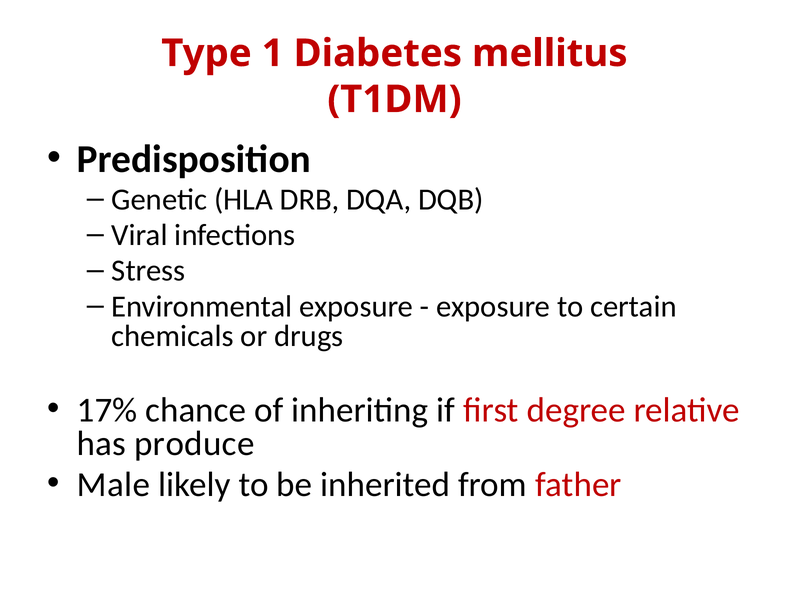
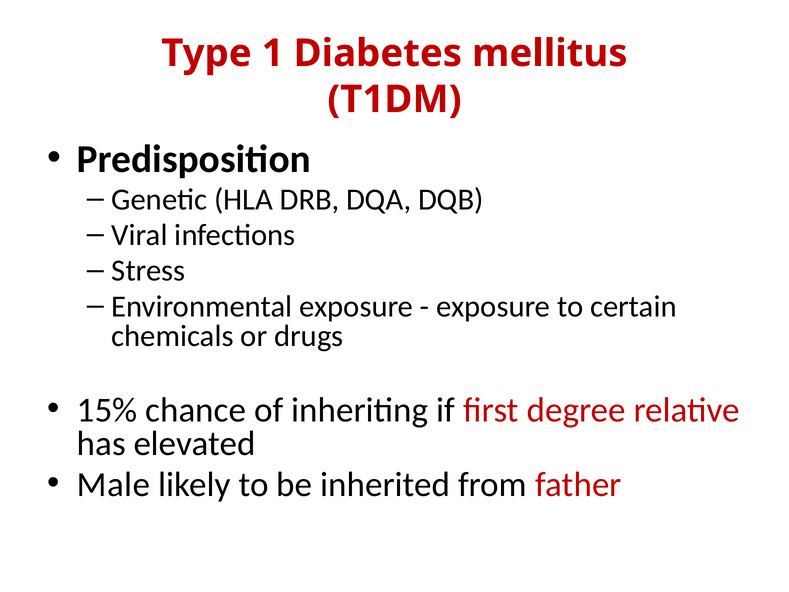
17%: 17% -> 15%
produce: produce -> elevated
